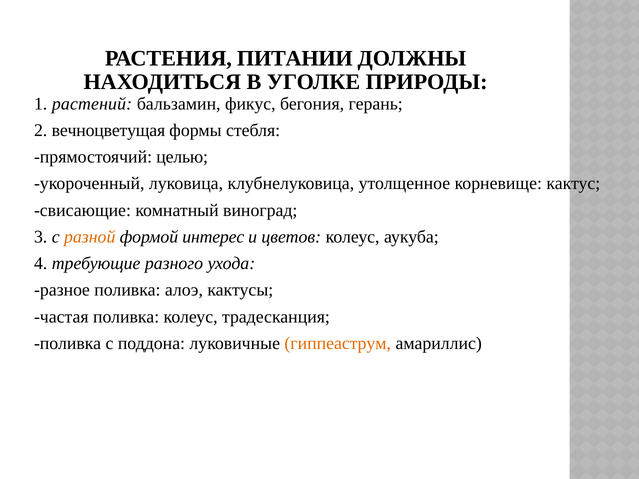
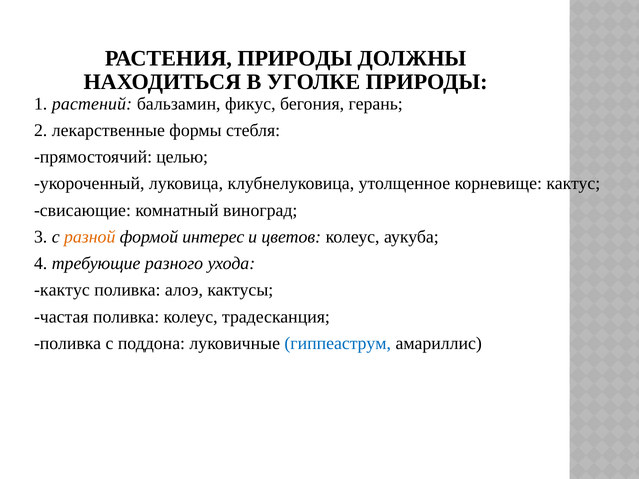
РАСТЕНИЯ ПИТАНИИ: ПИТАНИИ -> ПРИРОДЫ
вечноцветущая: вечноцветущая -> лекарственные
разное at (62, 290): разное -> кактус
гиппеаструм colour: orange -> blue
